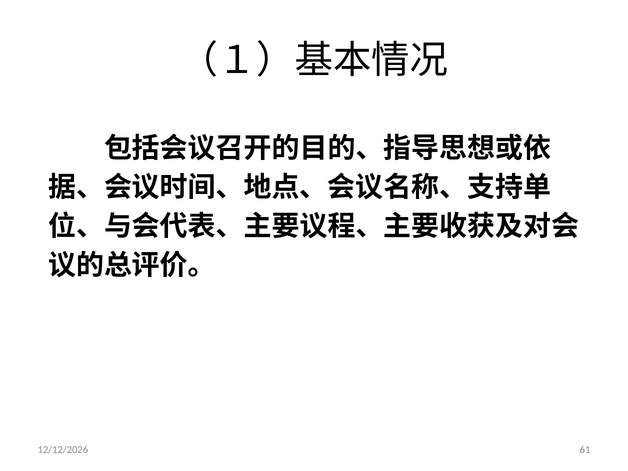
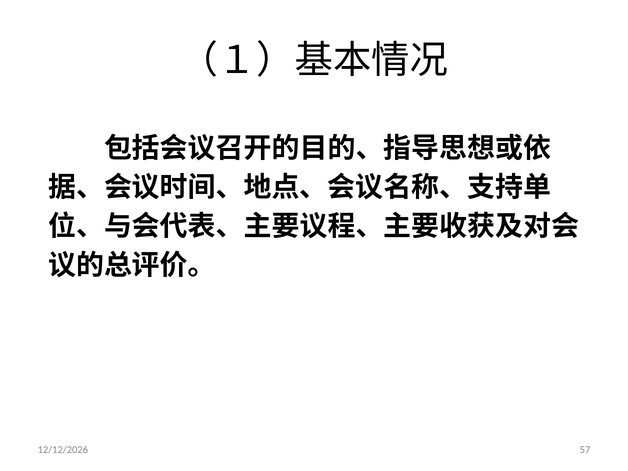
61: 61 -> 57
